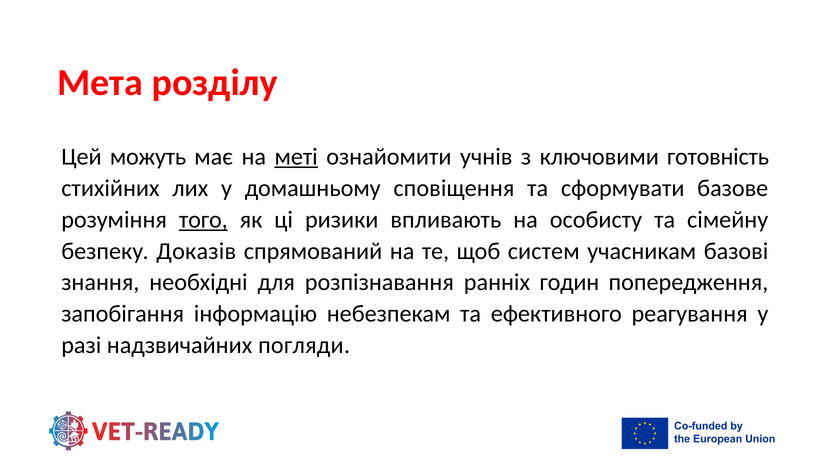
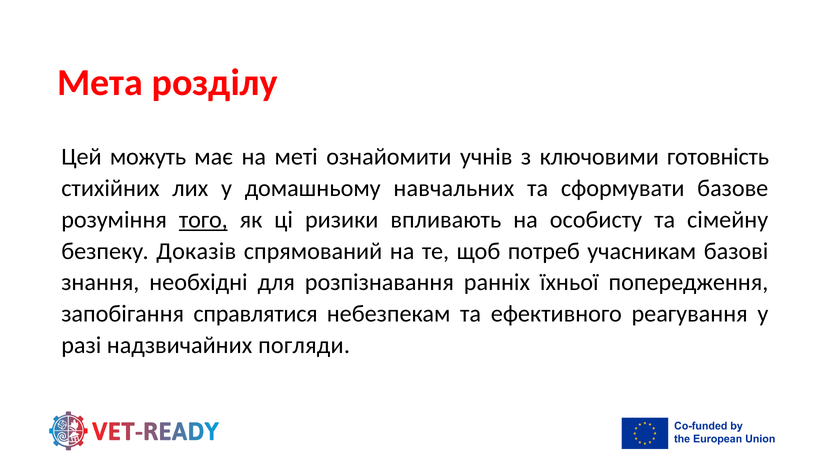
меті underline: present -> none
сповіщення: сповіщення -> навчальних
систем: систем -> потреб
годин: годин -> їхньої
інформацію: інформацію -> справлятися
